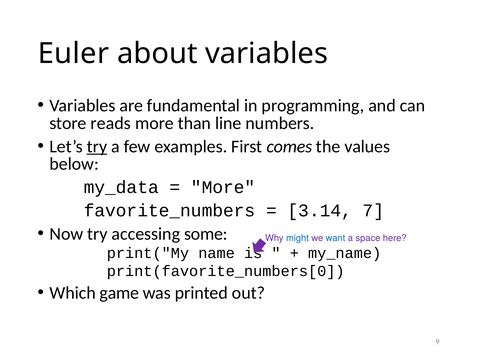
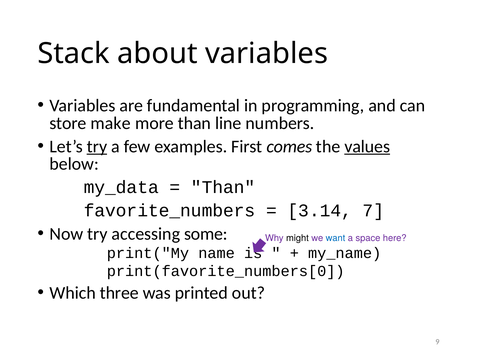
Euler: Euler -> Stack
reads: reads -> make
values underline: none -> present
More at (223, 187): More -> Than
might colour: blue -> black
game: game -> three
